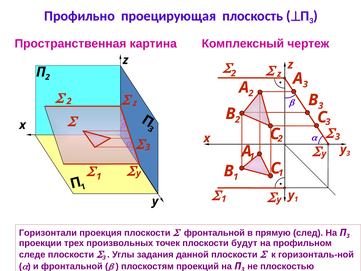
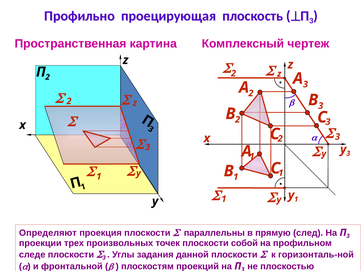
Горизонтали: Горизонтали -> Определяют
фронтальной at (214, 233): фронтальной -> параллельны
будут: будут -> собой
